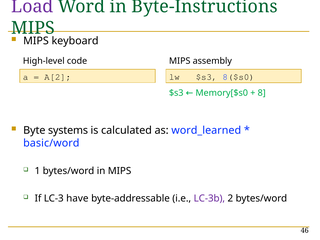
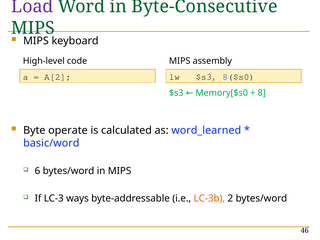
Byte-Instructions: Byte-Instructions -> Byte-Consecutive
systems: systems -> operate
1: 1 -> 6
have: have -> ways
LC-3b colour: purple -> orange
